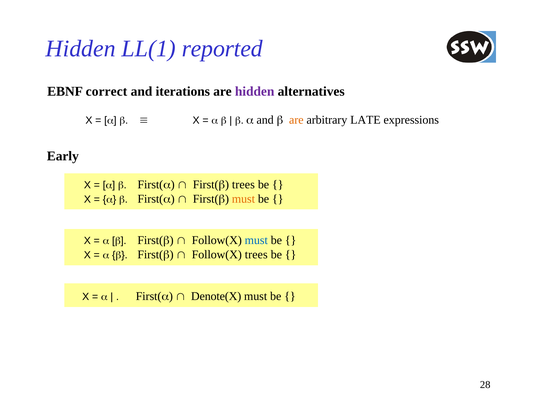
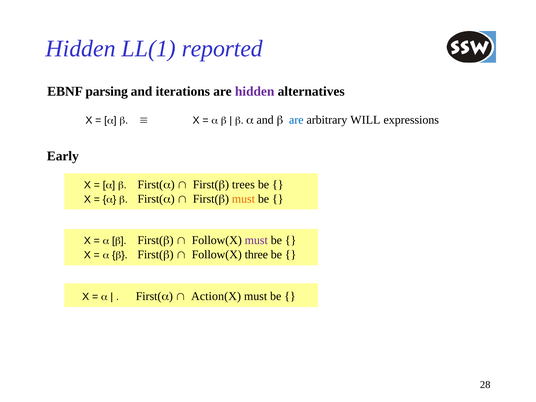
correct: correct -> parsing
are at (296, 120) colour: orange -> blue
LATE: LATE -> WILL
must at (256, 240) colour: blue -> purple
Follow(X trees: trees -> three
Denote(X: Denote(X -> Action(X
